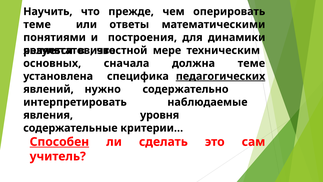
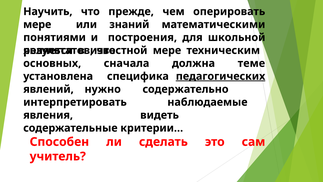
теме at (37, 24): теме -> мере
ответы: ответы -> знаний
динамики: динамики -> школьной
уровня: уровня -> видеть
Способен underline: present -> none
